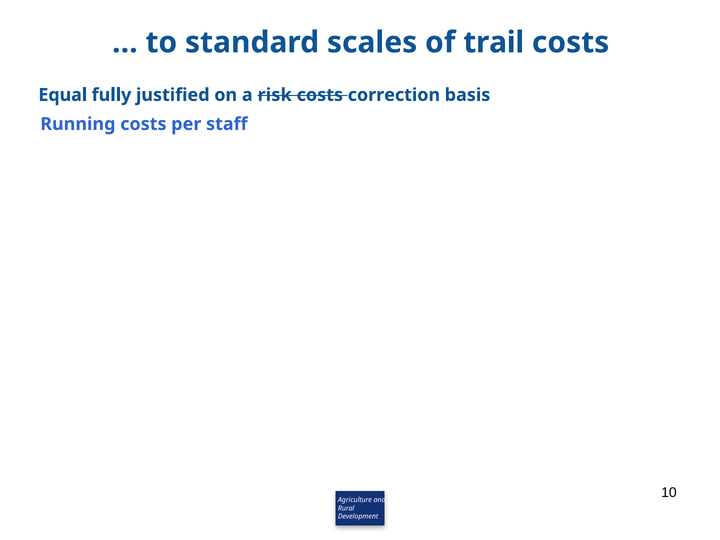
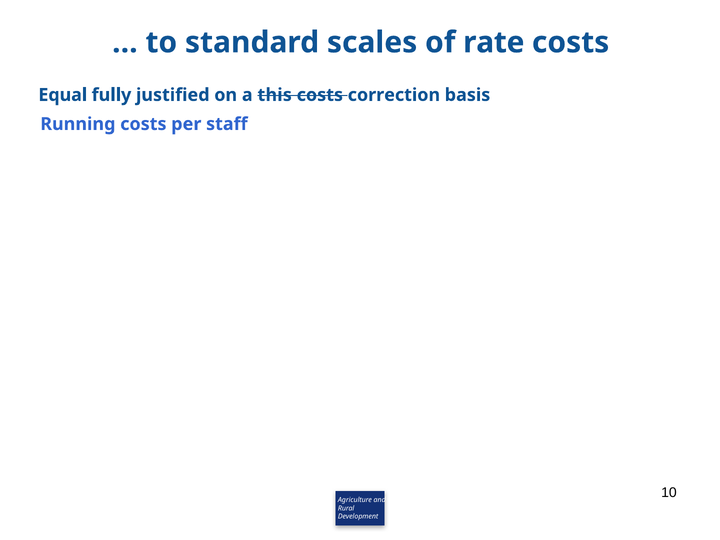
trail: trail -> rate
risk: risk -> this
